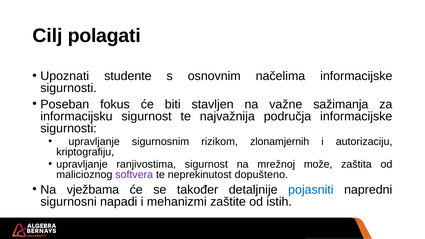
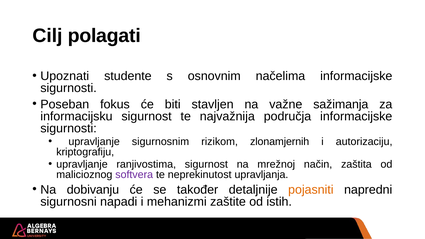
može: može -> način
dopušteno: dopušteno -> upravljanja
vježbama: vježbama -> dobivanju
pojasniti colour: blue -> orange
